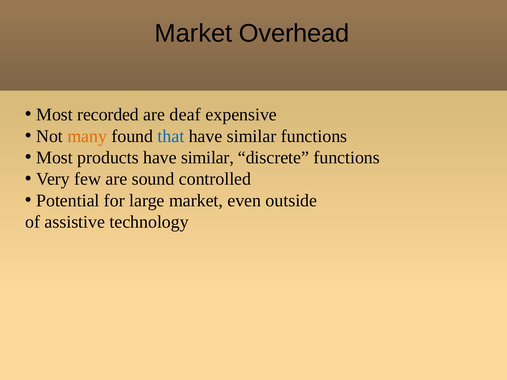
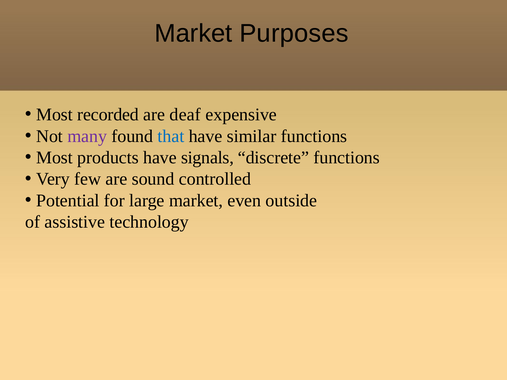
Overhead: Overhead -> Purposes
many colour: orange -> purple
products have similar: similar -> signals
